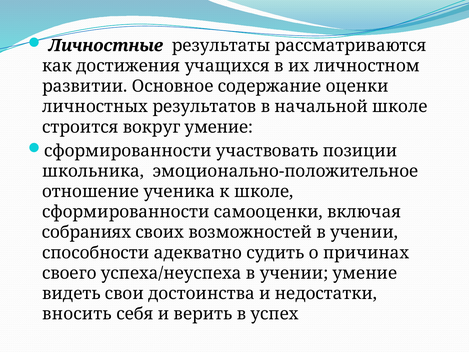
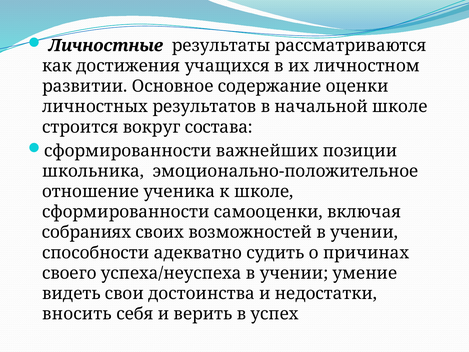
вокруг умение: умение -> состава
участвовать: участвовать -> важнейших
